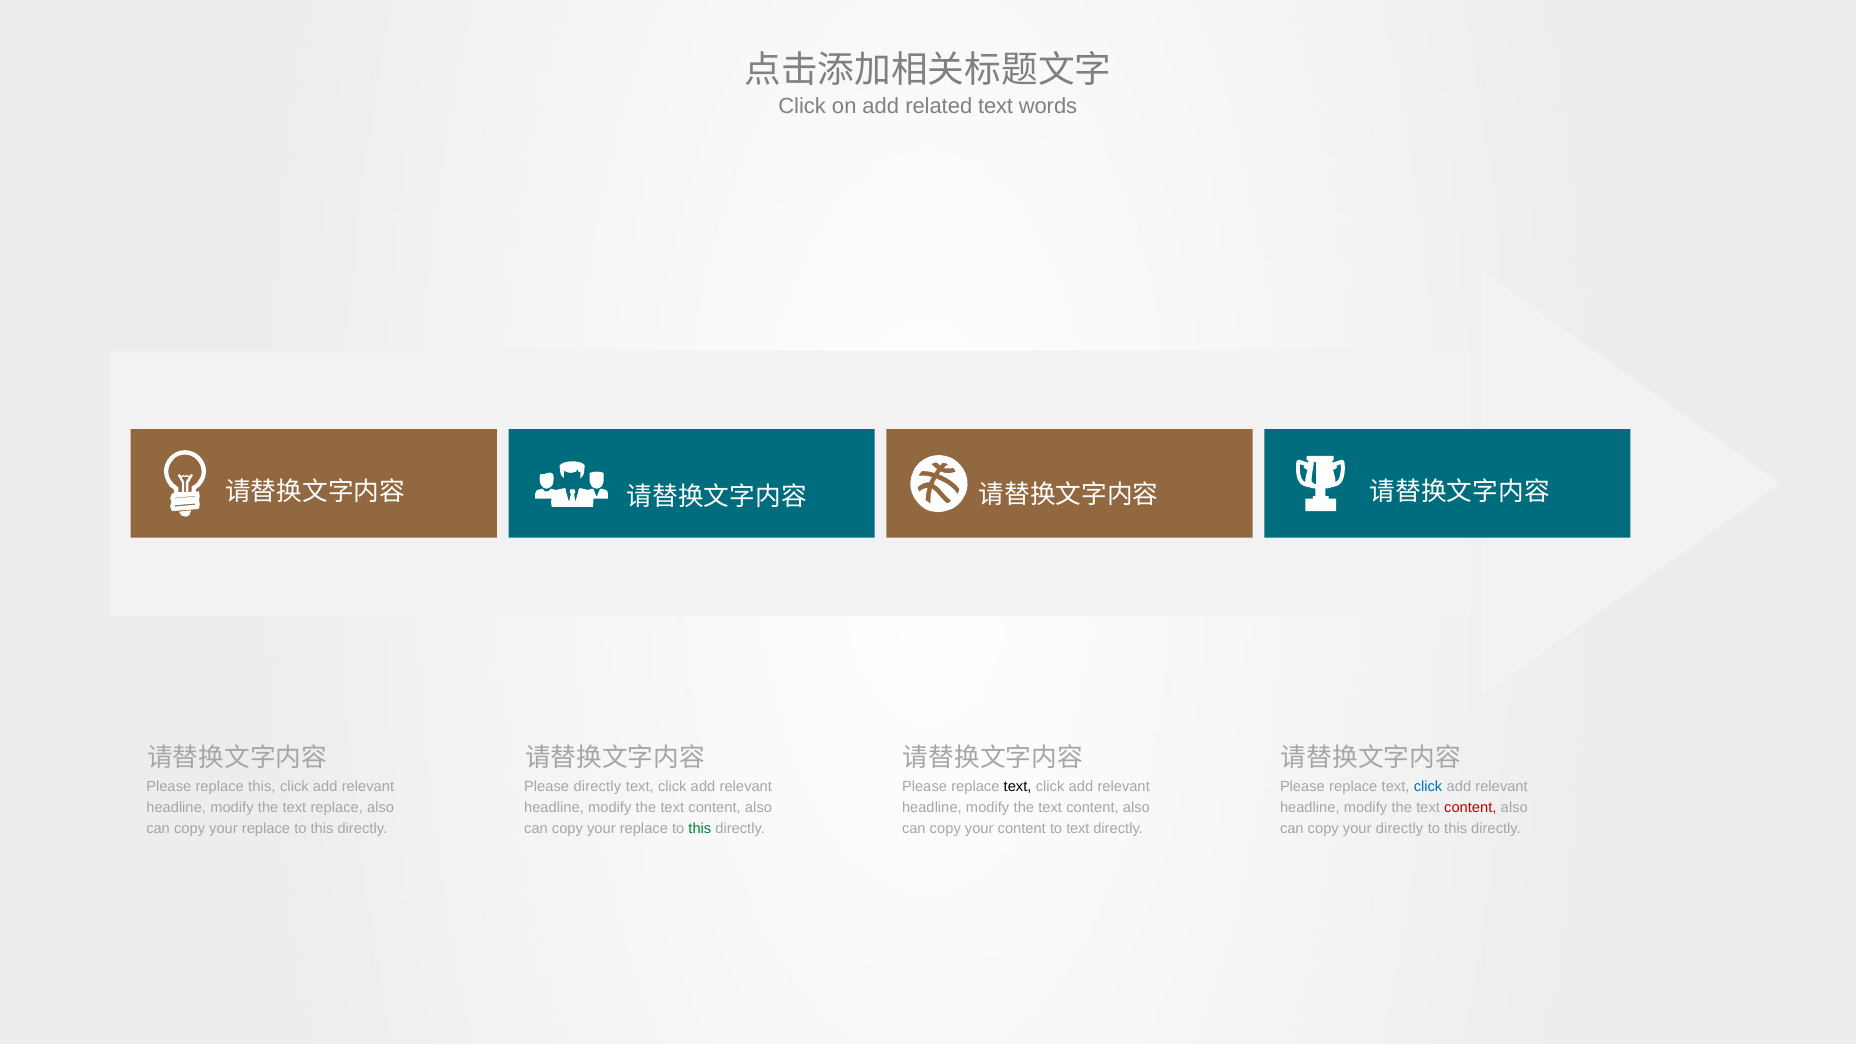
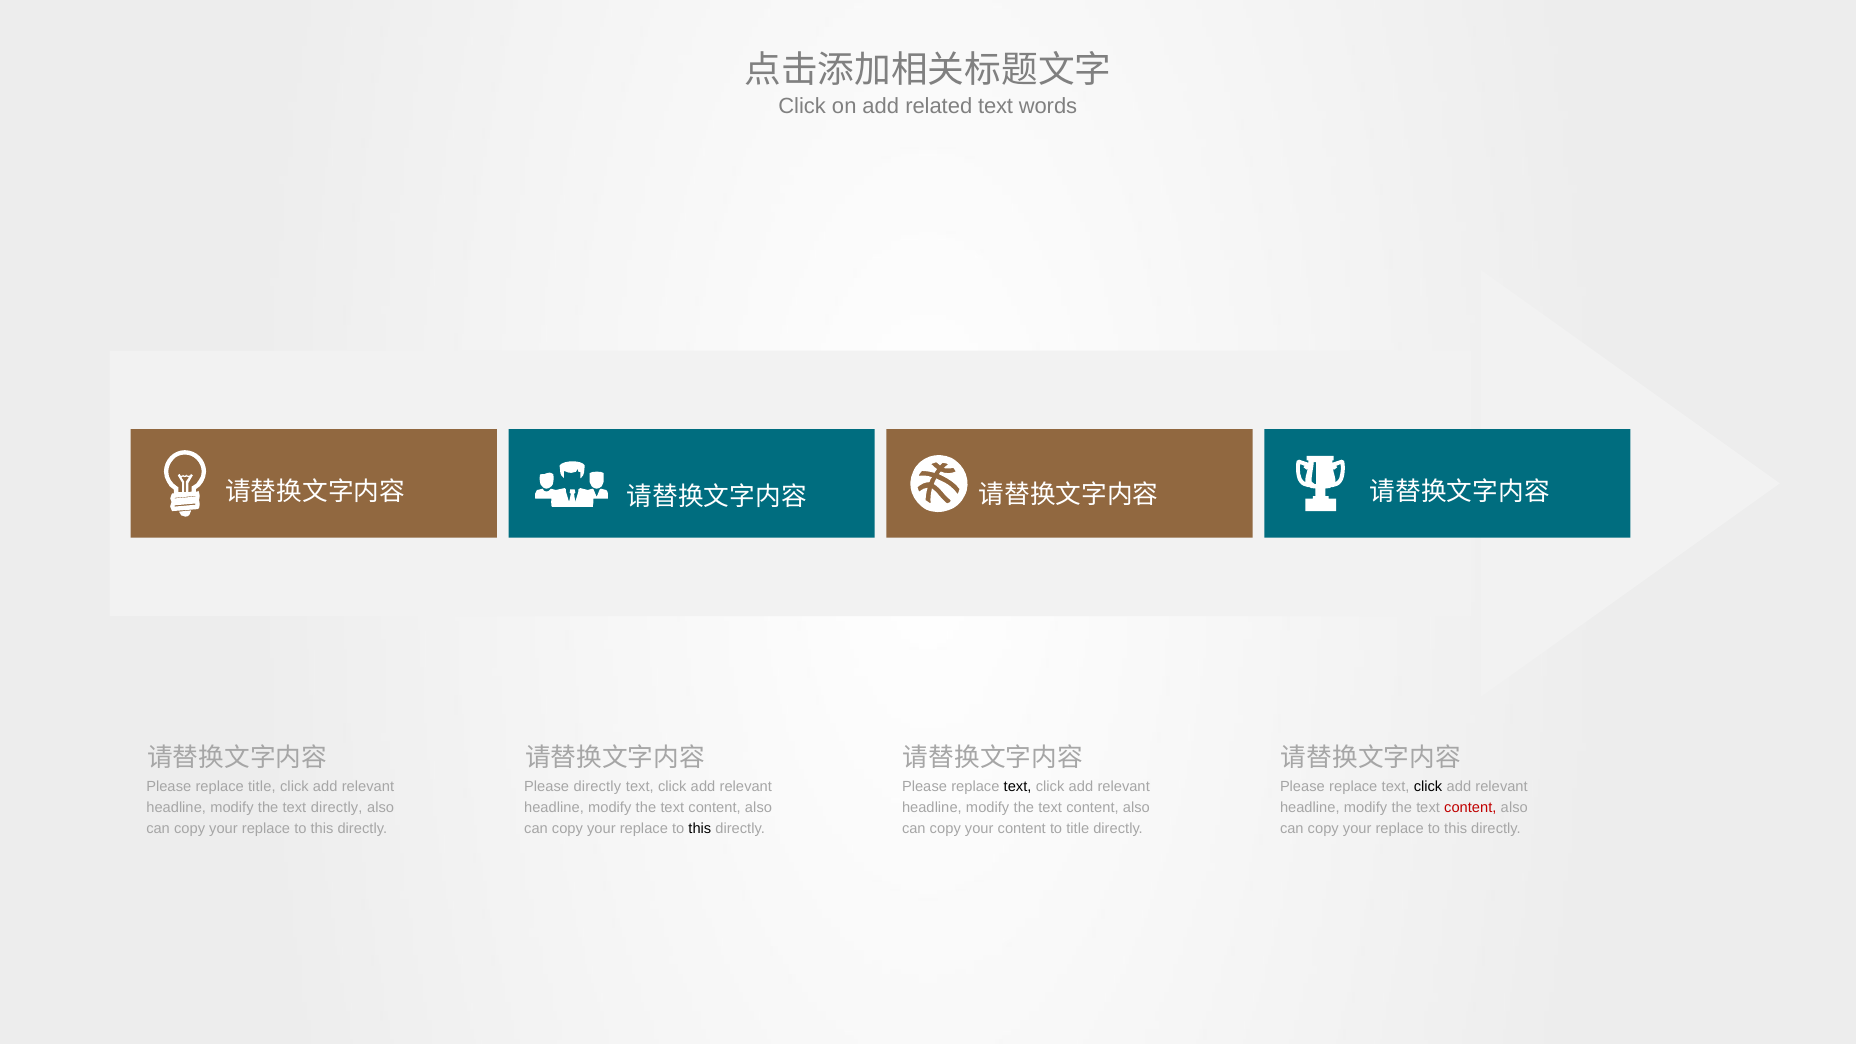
replace this: this -> title
click at (1428, 787) colour: blue -> black
text replace: replace -> directly
this at (700, 829) colour: green -> black
to text: text -> title
directly at (1400, 829): directly -> replace
